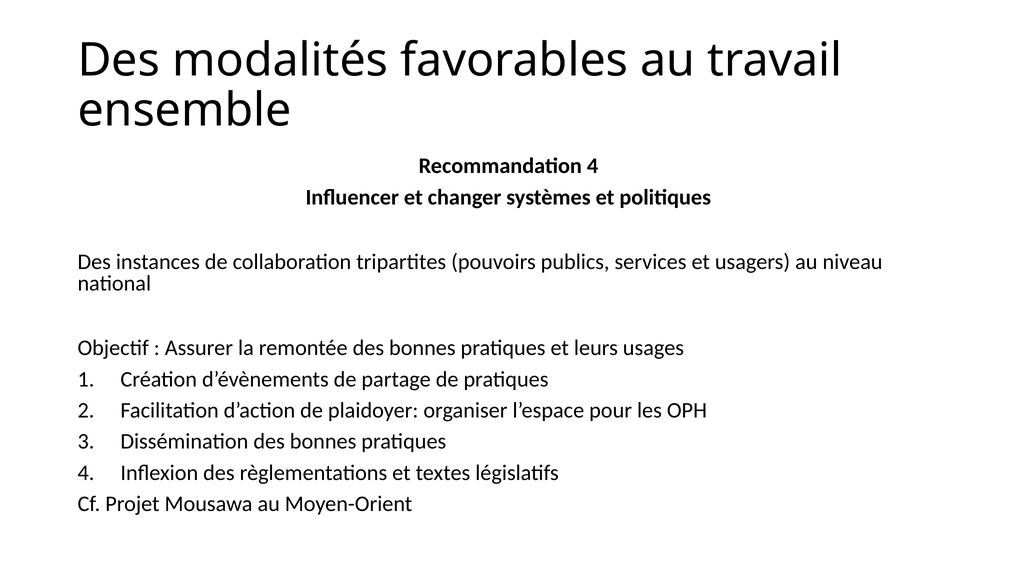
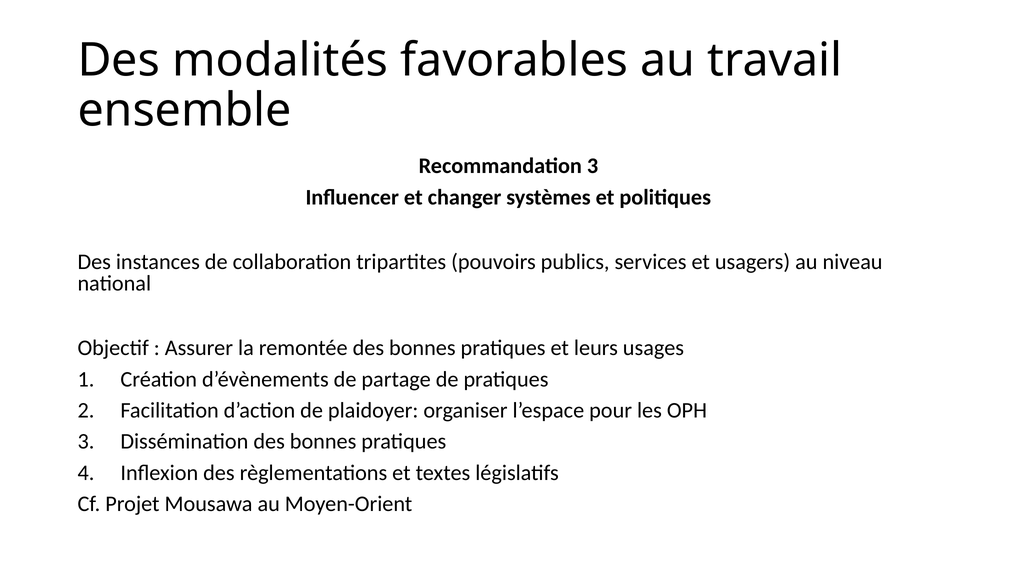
Recommandation 4: 4 -> 3
